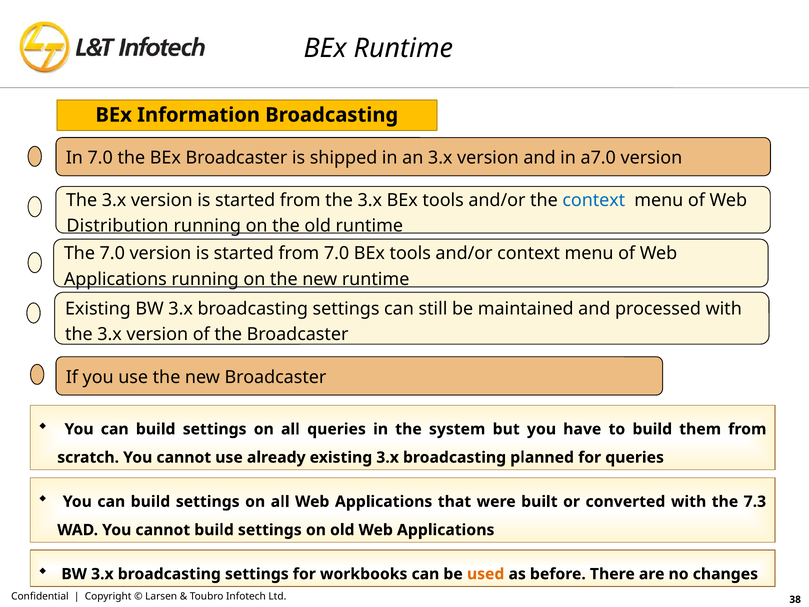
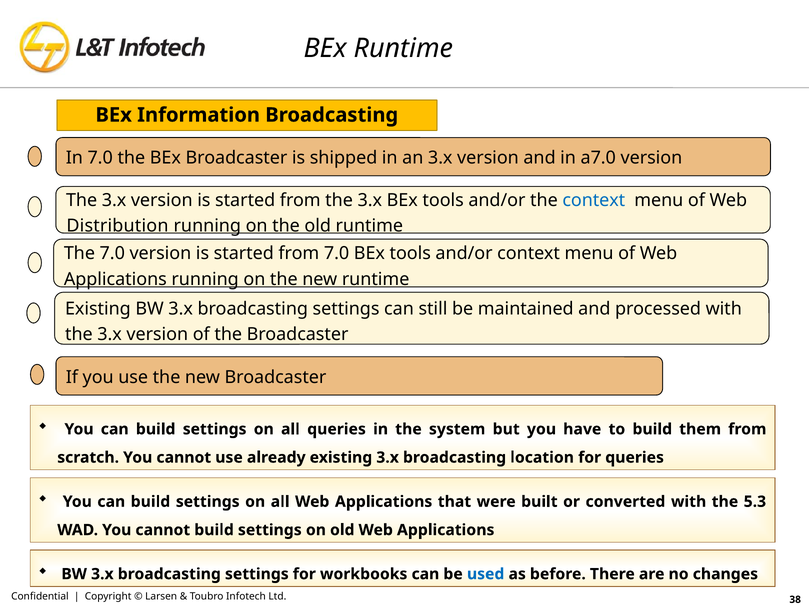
planned: planned -> location
7.3: 7.3 -> 5.3
used colour: orange -> blue
